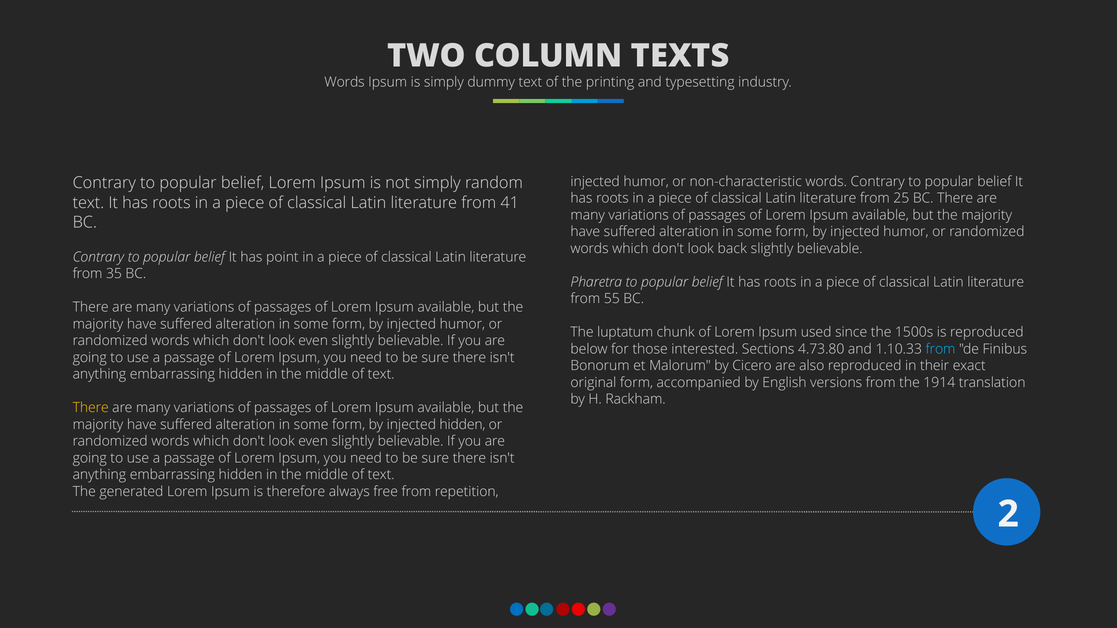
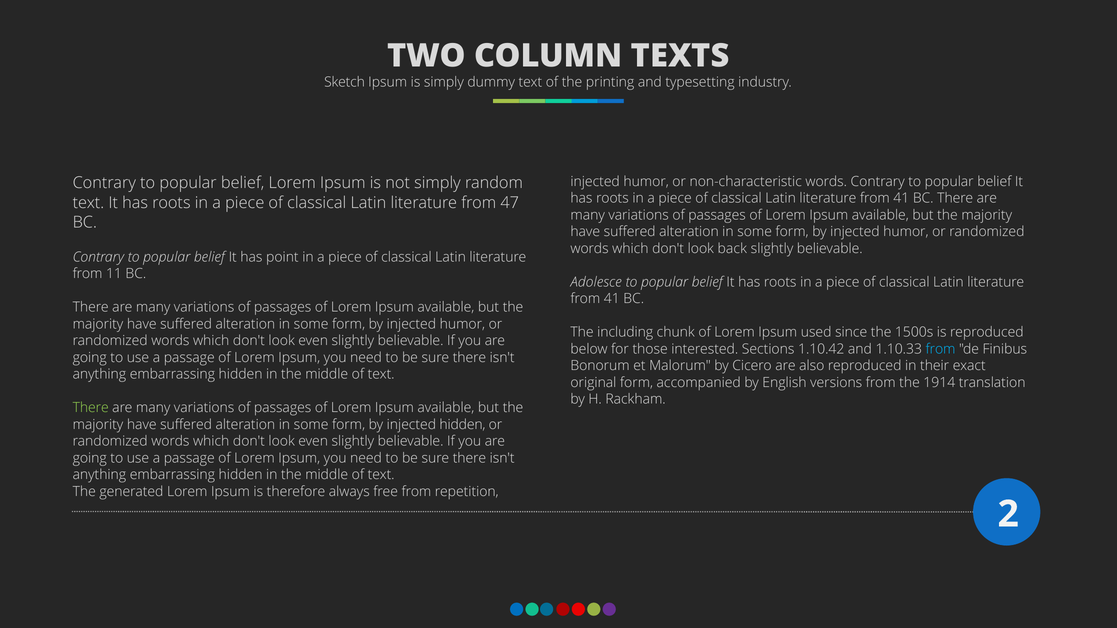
Words at (345, 82): Words -> Sketch
25 at (901, 198): 25 -> 41
41: 41 -> 47
35: 35 -> 11
Pharetra: Pharetra -> Adolesce
55 at (612, 299): 55 -> 41
luptatum: luptatum -> including
4.73.80: 4.73.80 -> 1.10.42
There at (91, 408) colour: yellow -> light green
